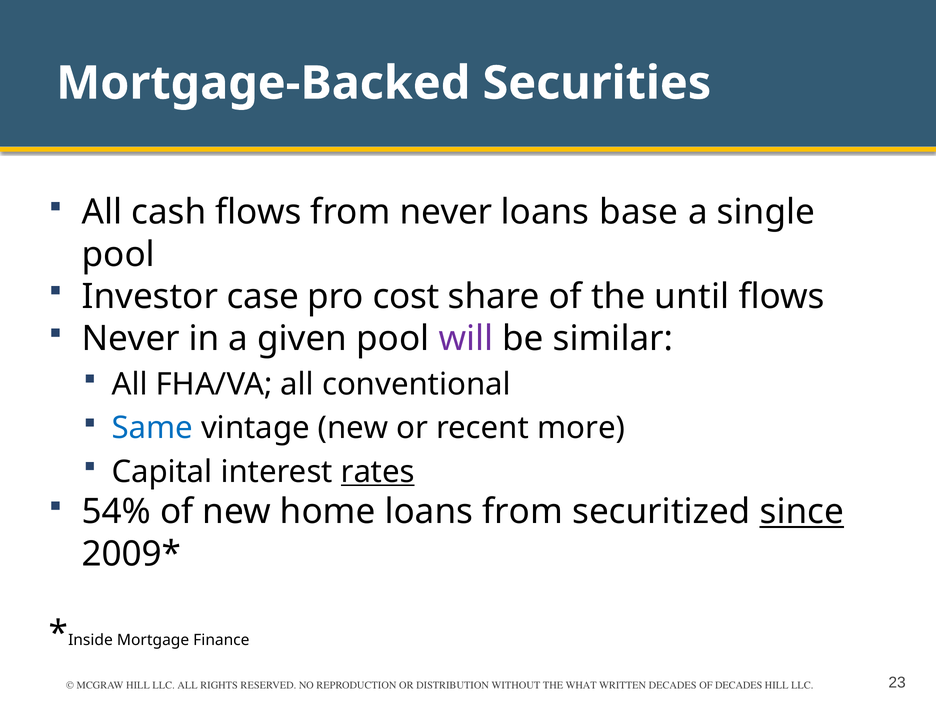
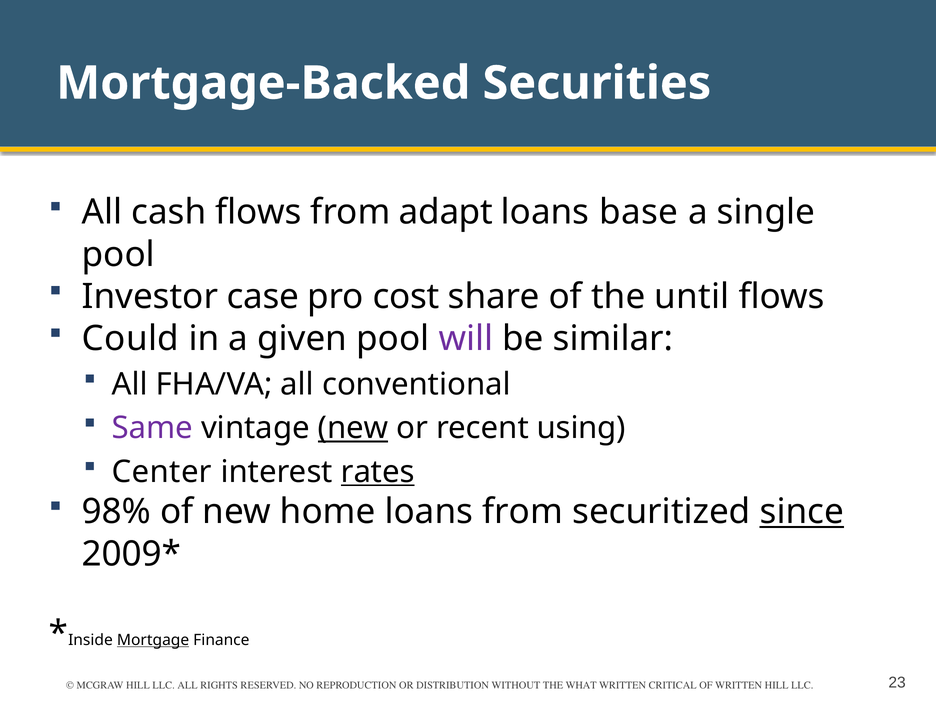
from never: never -> adapt
Never at (131, 339): Never -> Could
Same colour: blue -> purple
new at (353, 428) underline: none -> present
more: more -> using
Capital: Capital -> Center
54%: 54% -> 98%
Mortgage underline: none -> present
WRITTEN DECADES: DECADES -> CRITICAL
OF DECADES: DECADES -> WRITTEN
